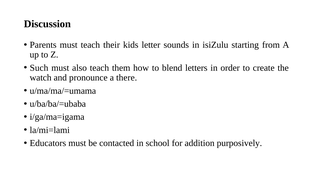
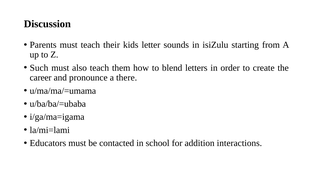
watch: watch -> career
purposively: purposively -> interactions
